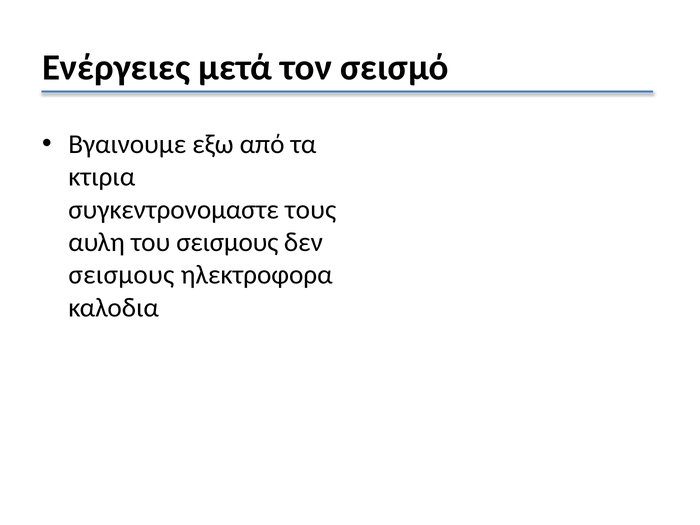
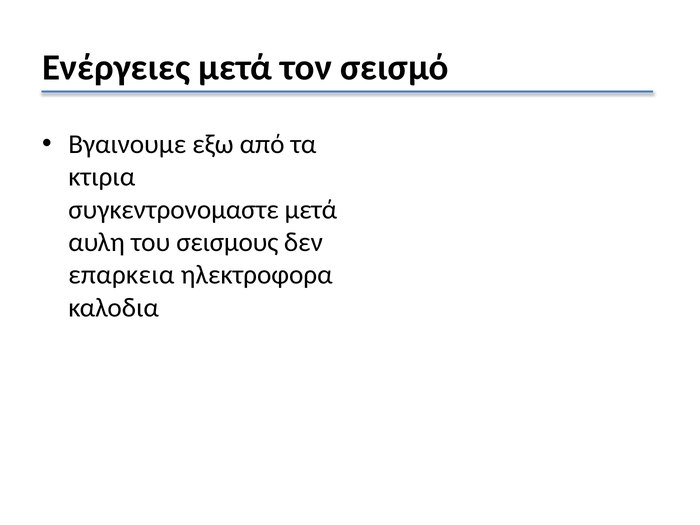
συγκεντρονομαστε τους: τους -> μετά
σεισμους at (121, 275): σεισμους -> επαρκεια
